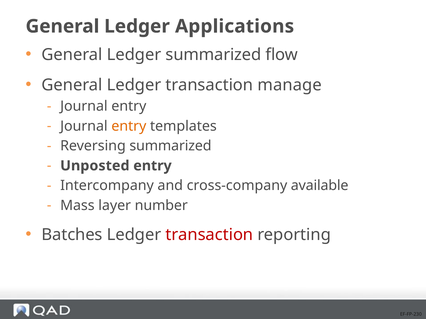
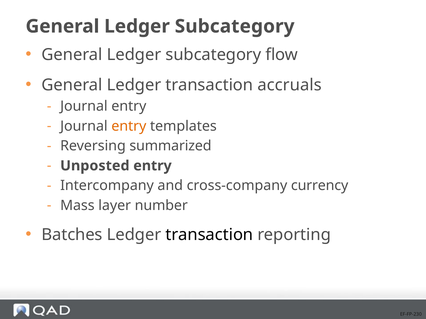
Applications at (235, 26): Applications -> Subcategory
summarized at (213, 55): summarized -> subcategory
manage: manage -> accruals
available: available -> currency
transaction at (209, 235) colour: red -> black
